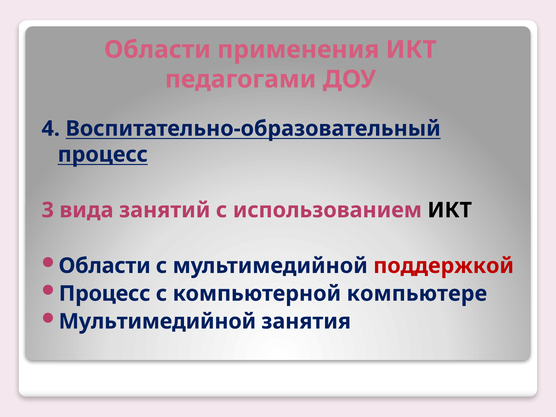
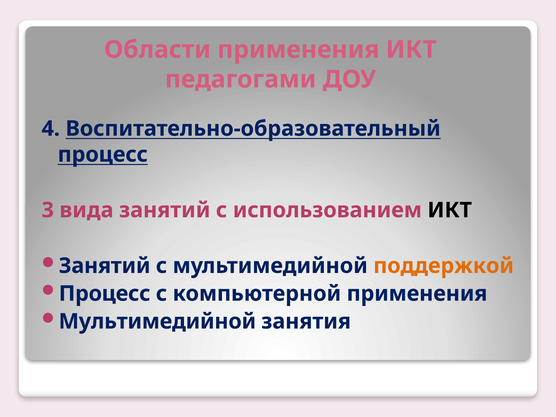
Области at (105, 266): Области -> Занятий
поддержкой colour: red -> orange
компьютерной компьютере: компьютере -> применения
